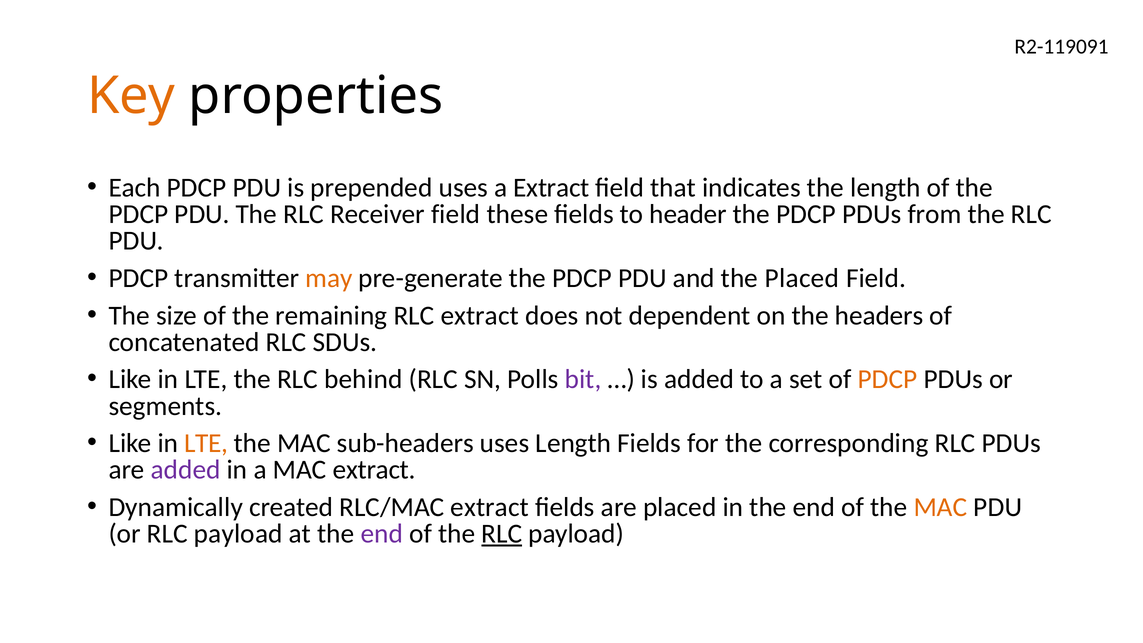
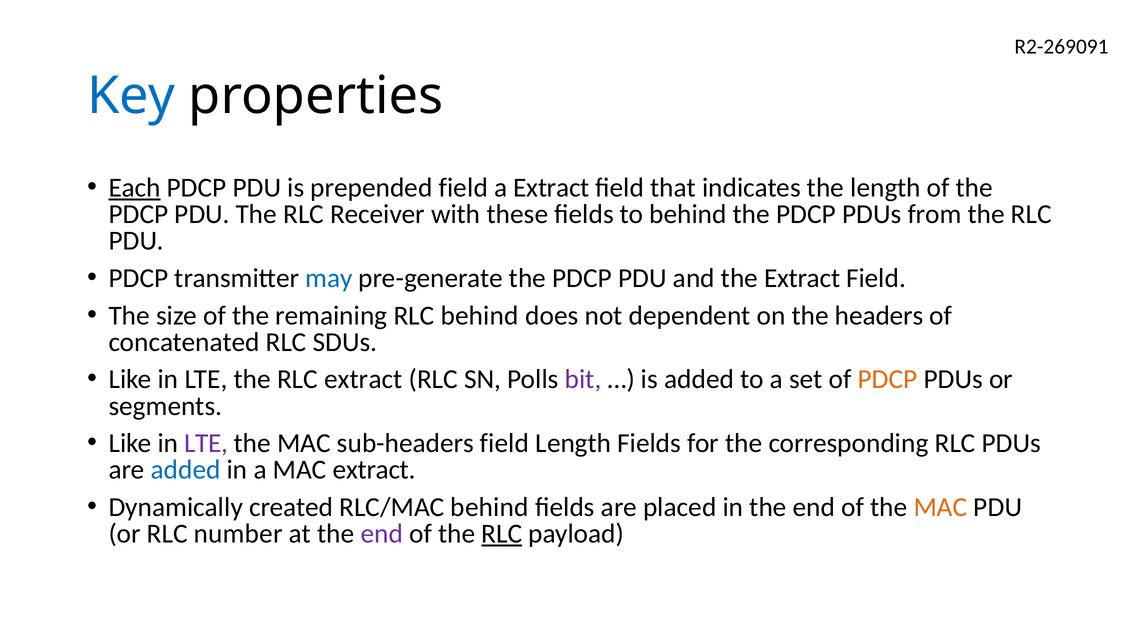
R2-119091: R2-119091 -> R2-269091
Key colour: orange -> blue
Each underline: none -> present
prepended uses: uses -> field
Receiver field: field -> with
to header: header -> behind
may colour: orange -> blue
the Placed: Placed -> Extract
RLC extract: extract -> behind
RLC behind: behind -> extract
LTE at (206, 443) colour: orange -> purple
sub-headers uses: uses -> field
added at (186, 470) colour: purple -> blue
RLC/MAC extract: extract -> behind
or RLC payload: payload -> number
